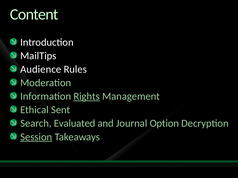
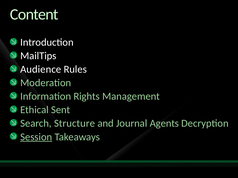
Rights underline: present -> none
Evaluated: Evaluated -> Structure
Option: Option -> Agents
